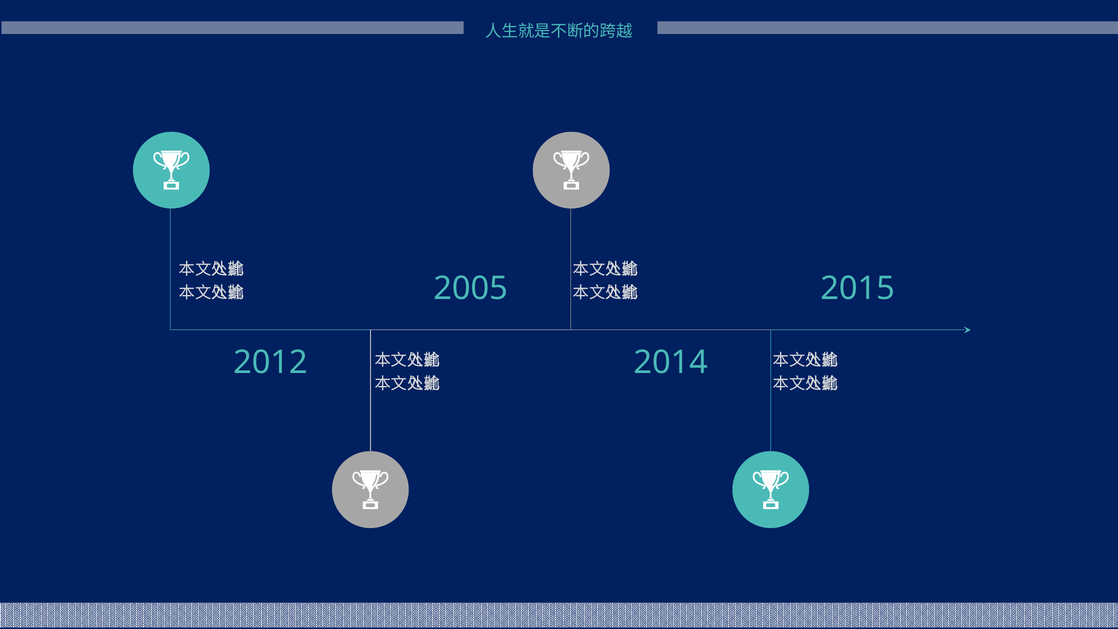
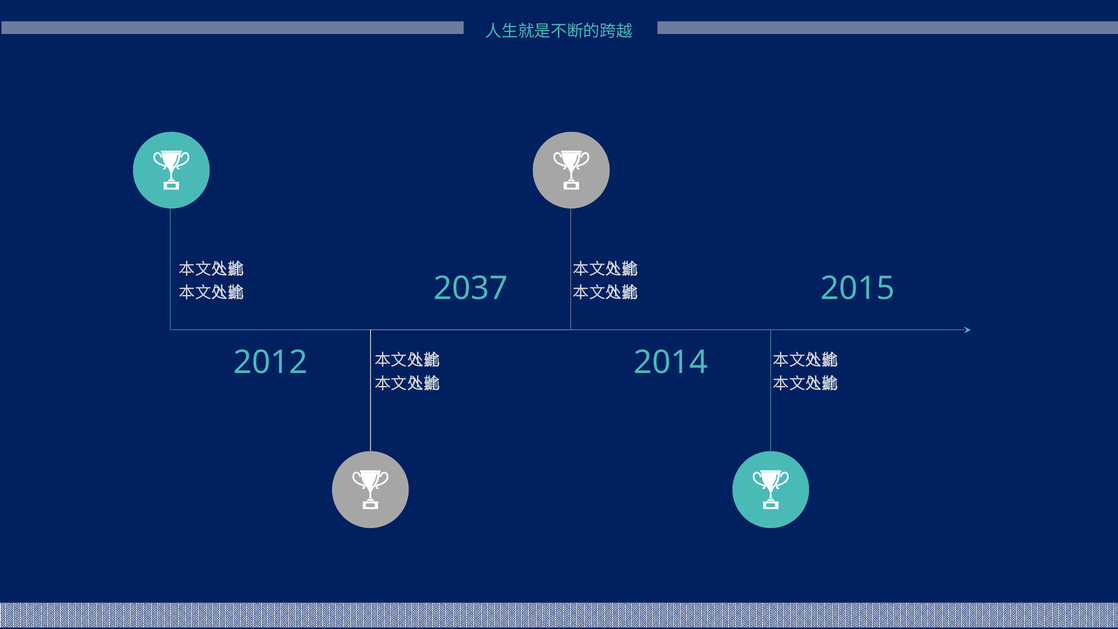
2005: 2005 -> 2037
